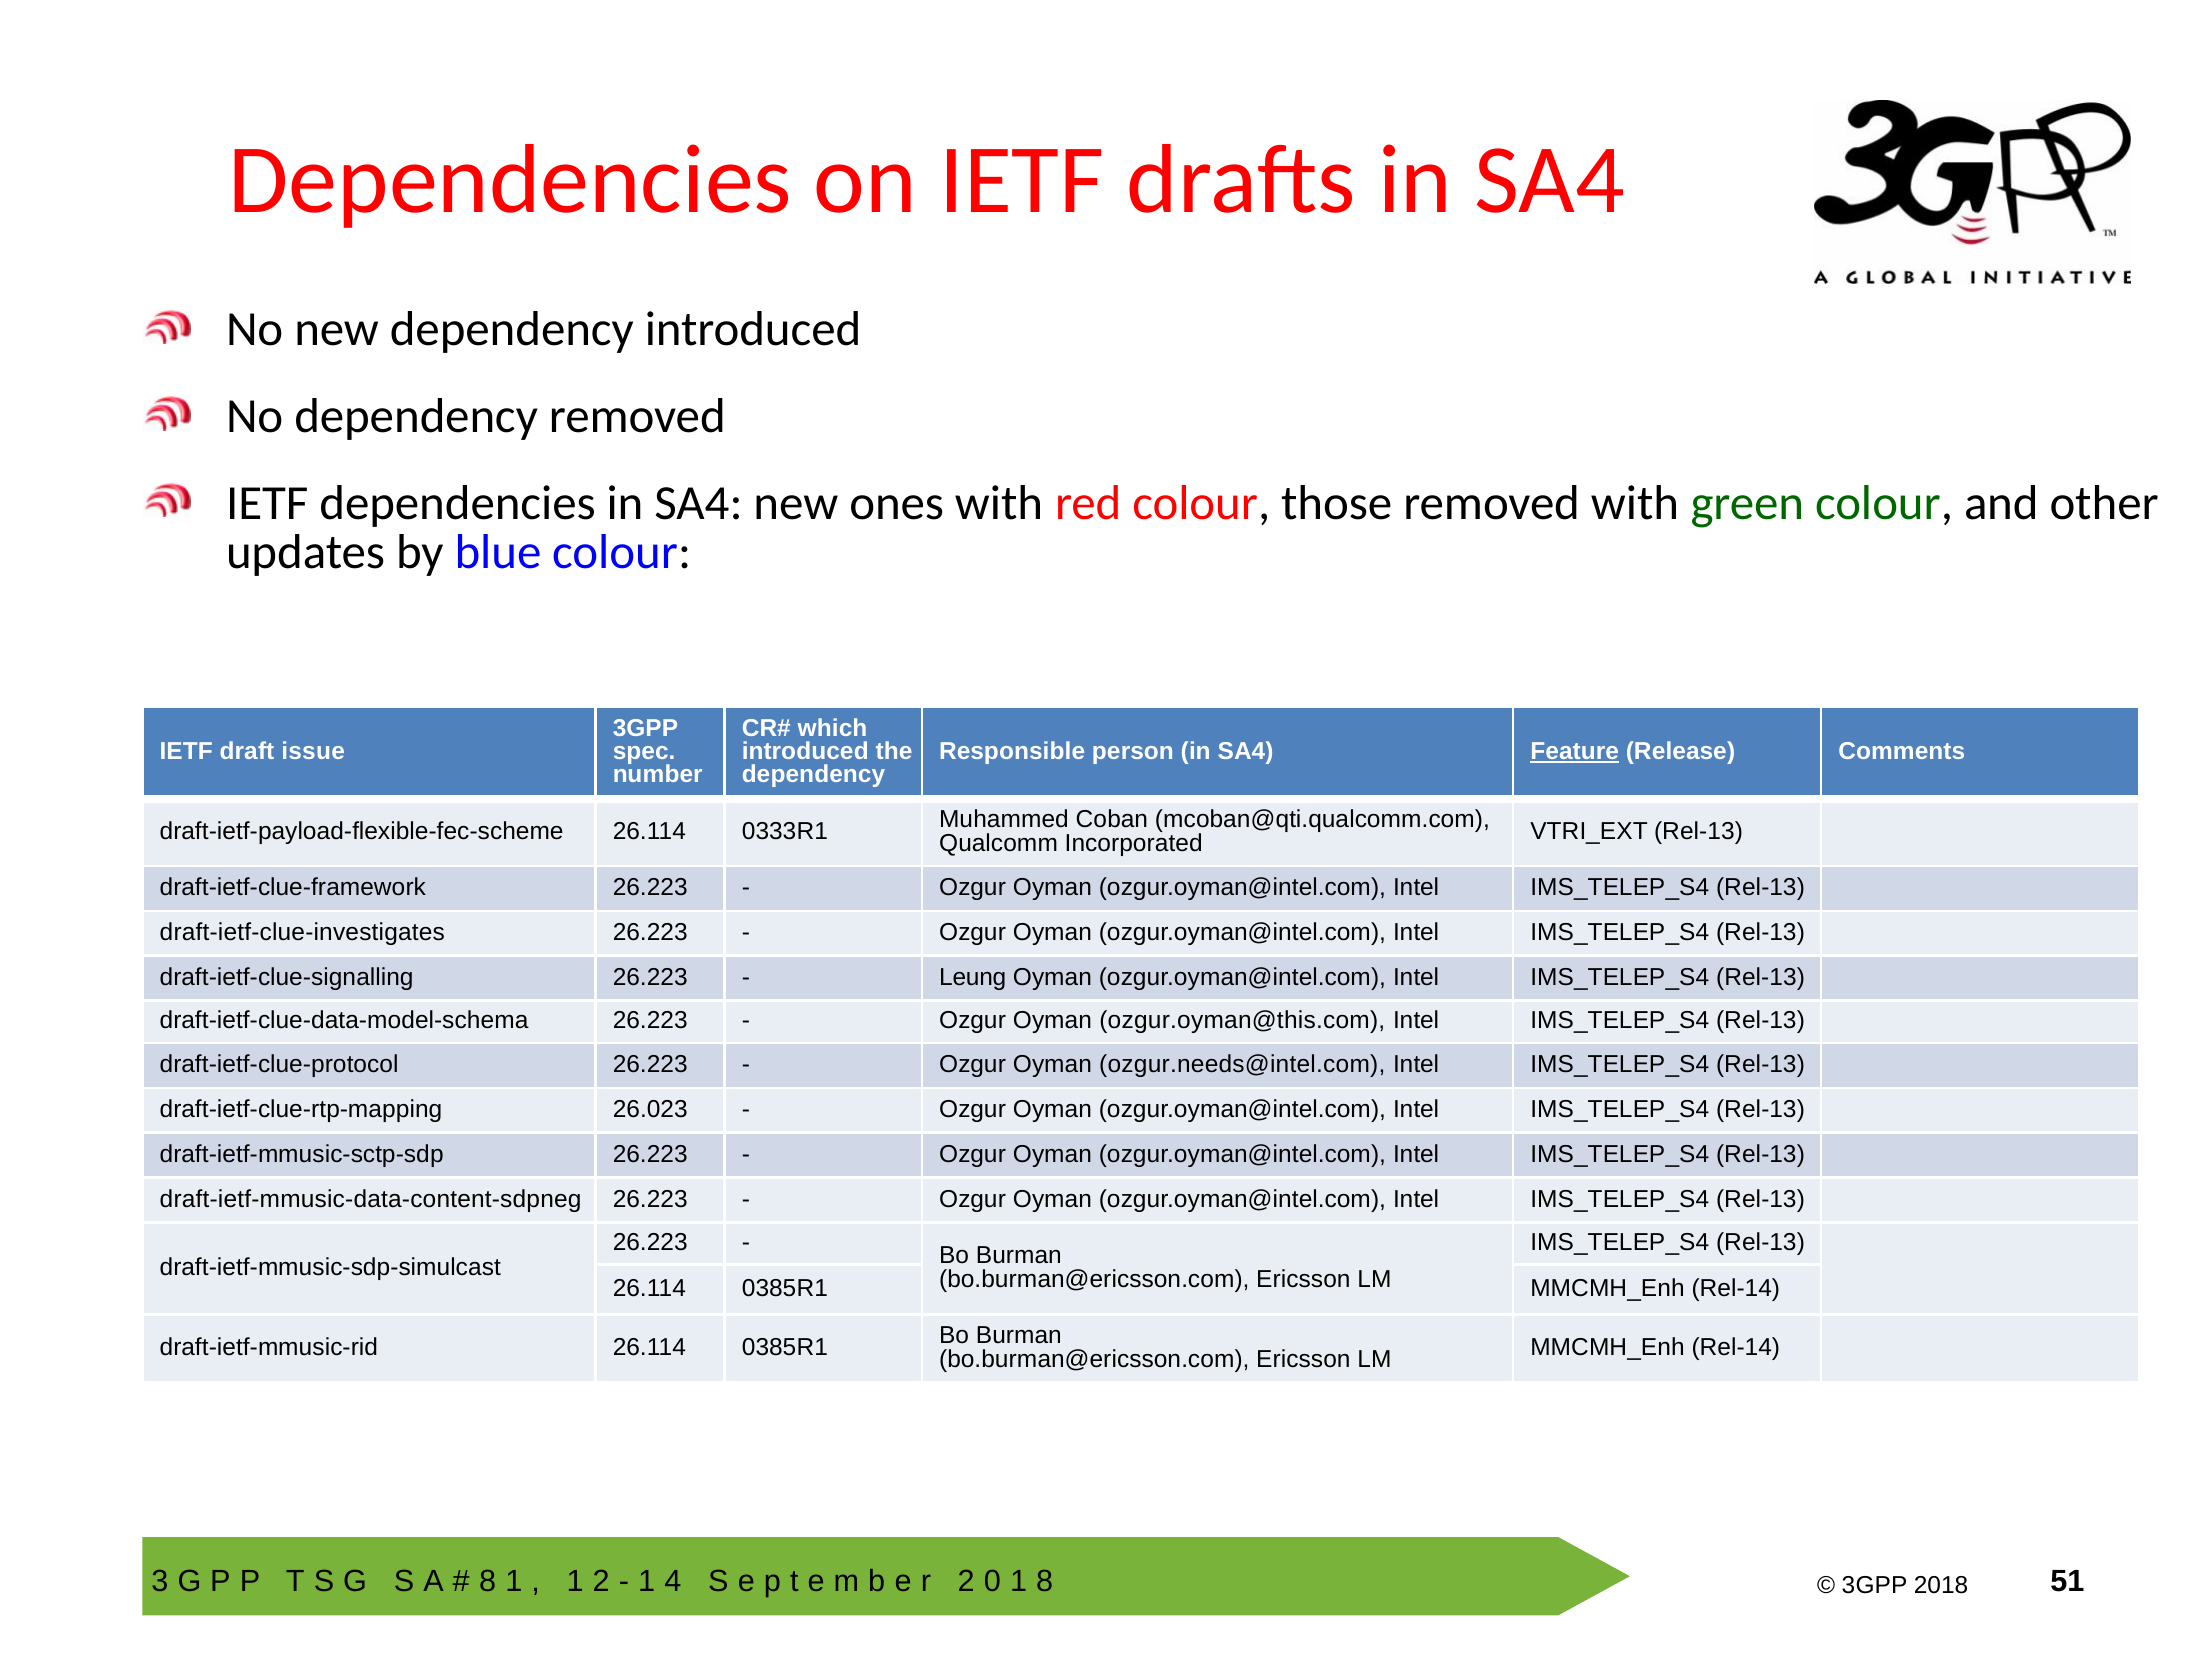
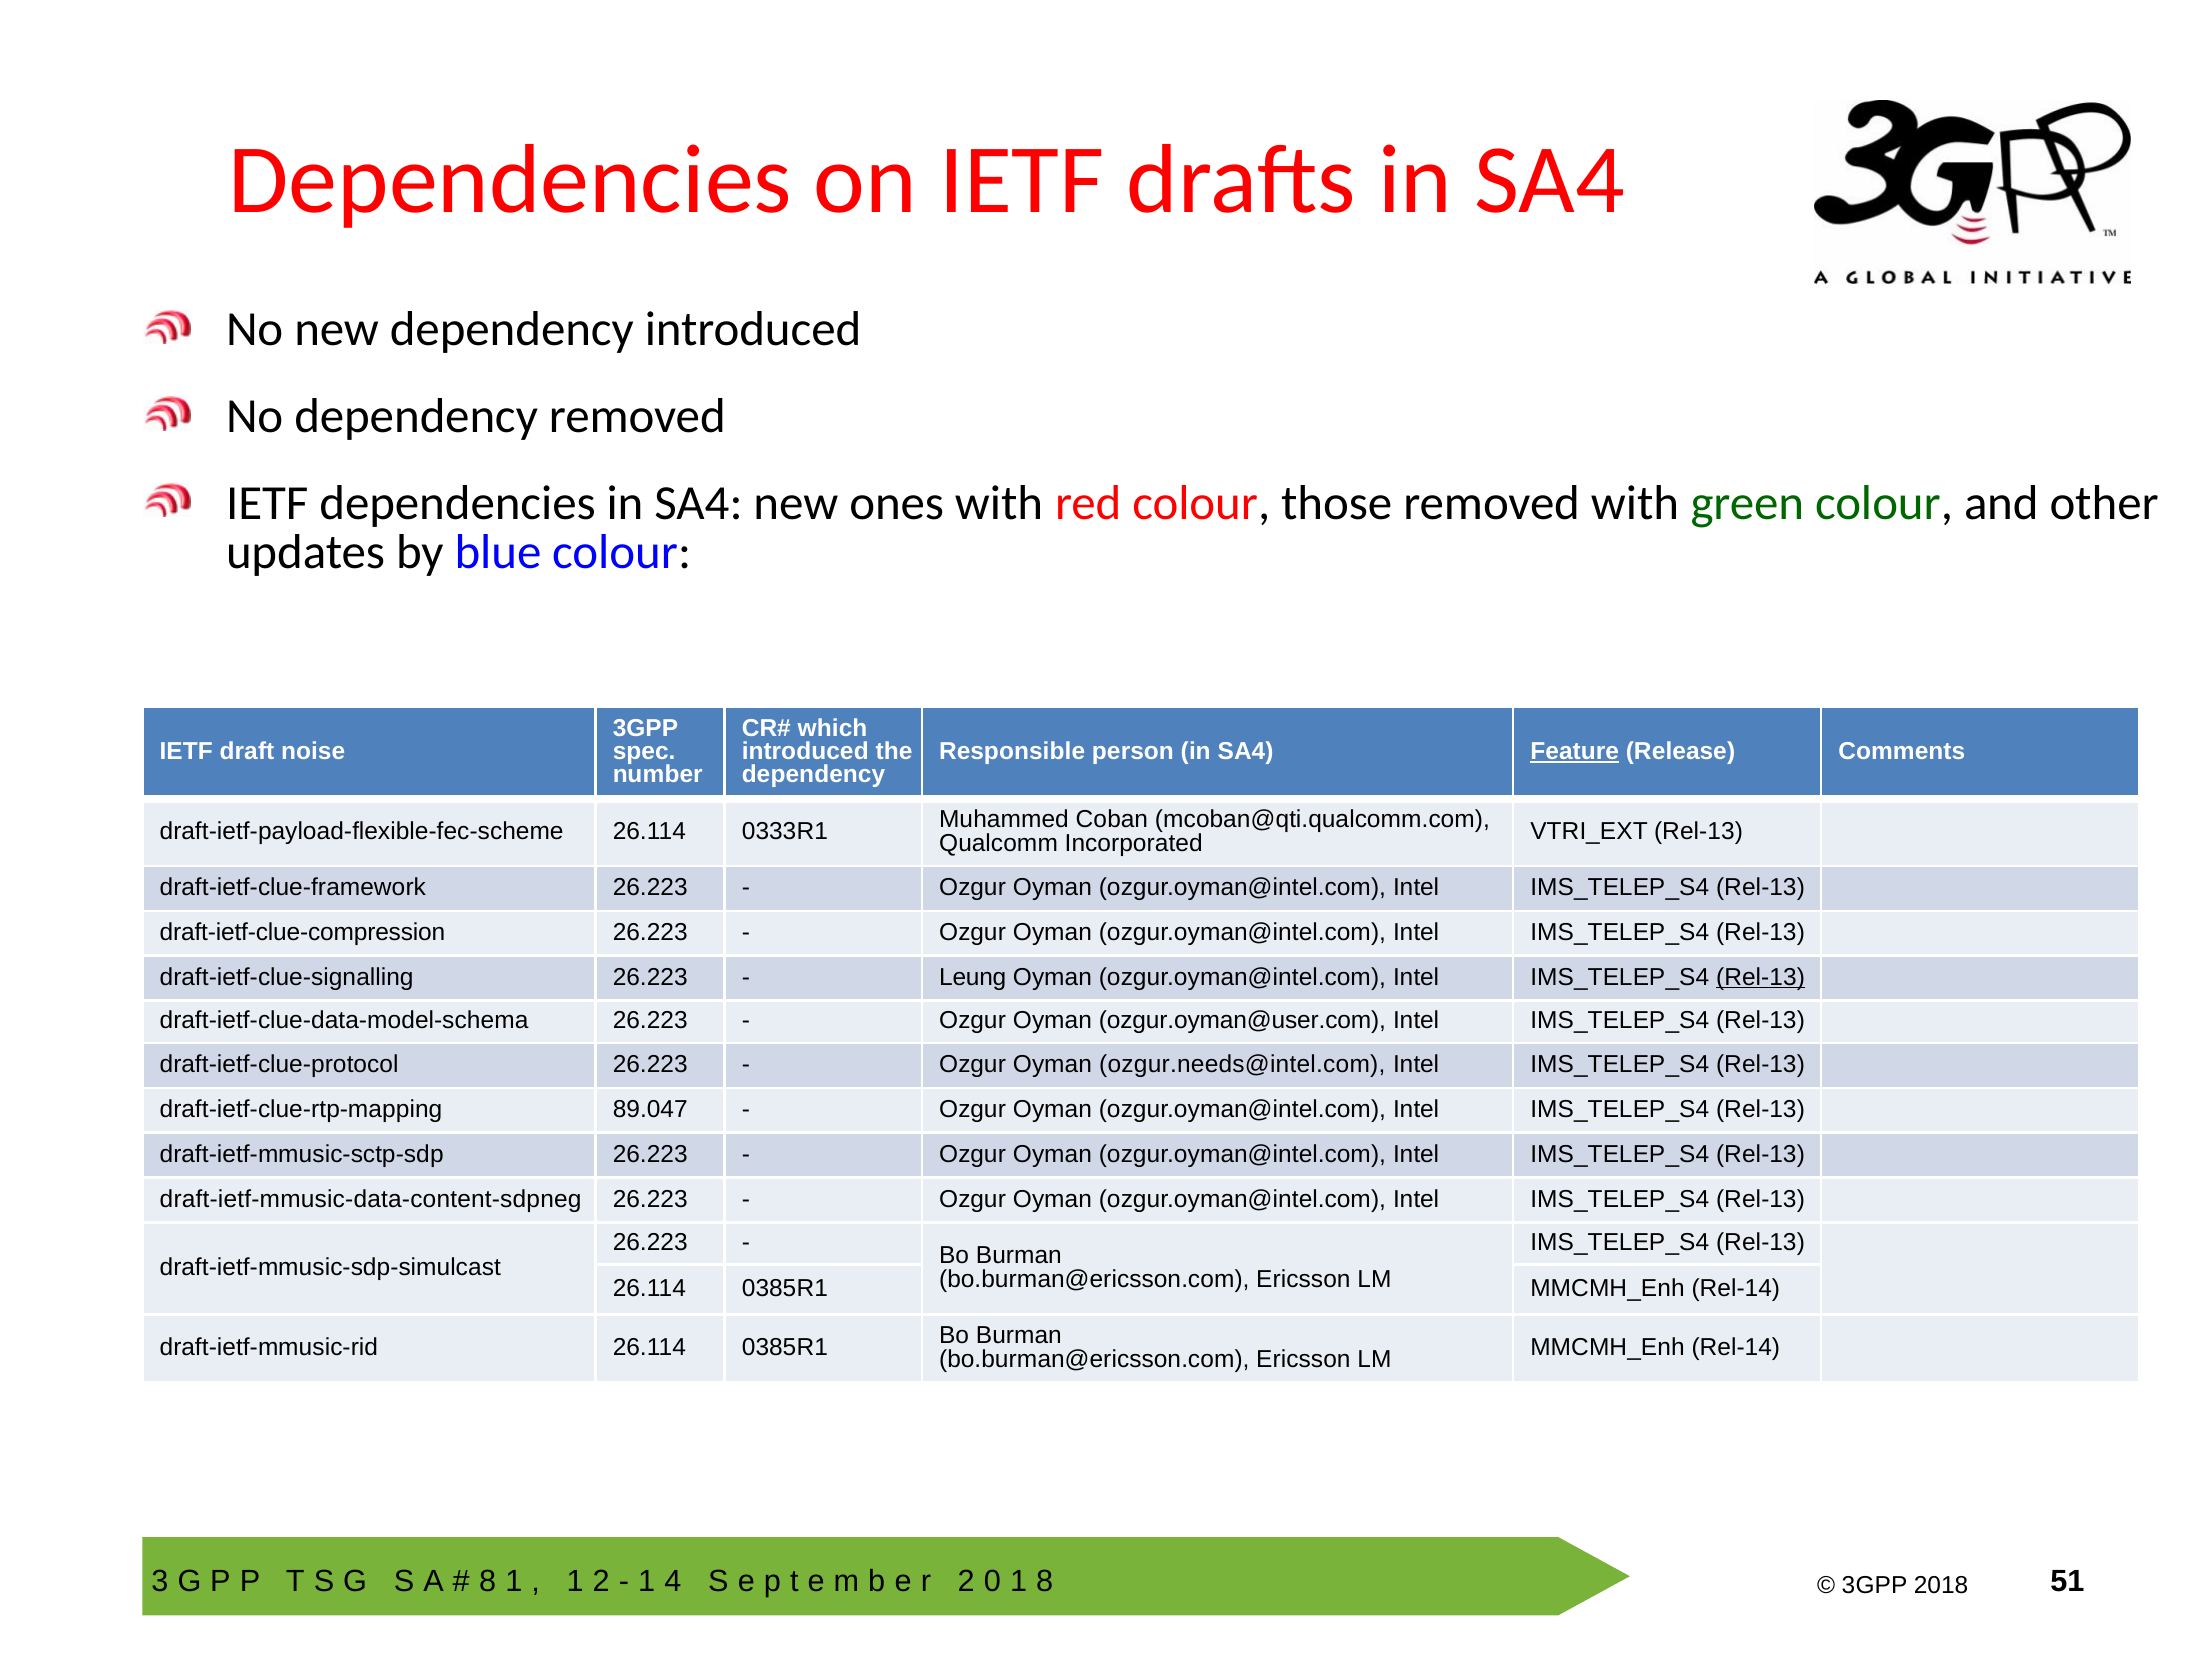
issue: issue -> noise
draft-ietf-clue-investigates: draft-ietf-clue-investigates -> draft-ietf-clue-compression
Rel-13 at (1761, 977) underline: none -> present
ozgur.oyman@this.com: ozgur.oyman@this.com -> ozgur.oyman@user.com
26.023: 26.023 -> 89.047
